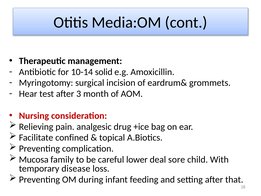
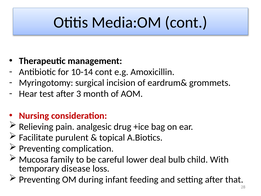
10-14 solid: solid -> cont
confined: confined -> purulent
sore: sore -> bulb
